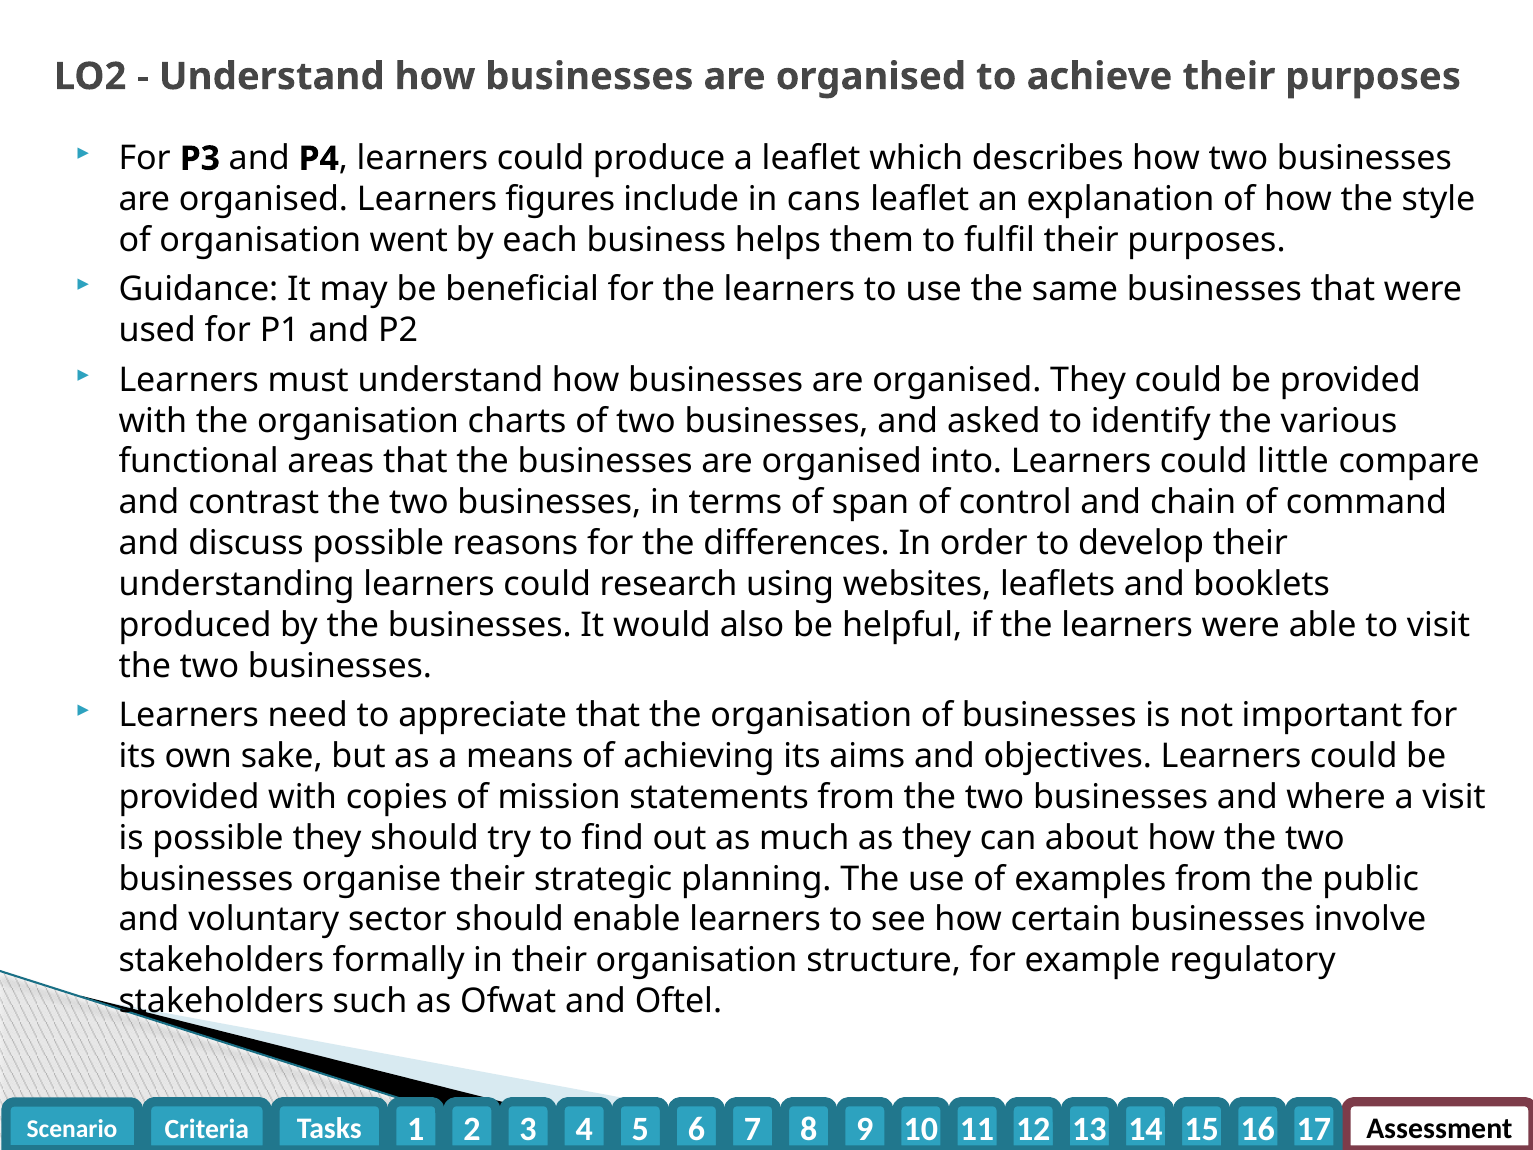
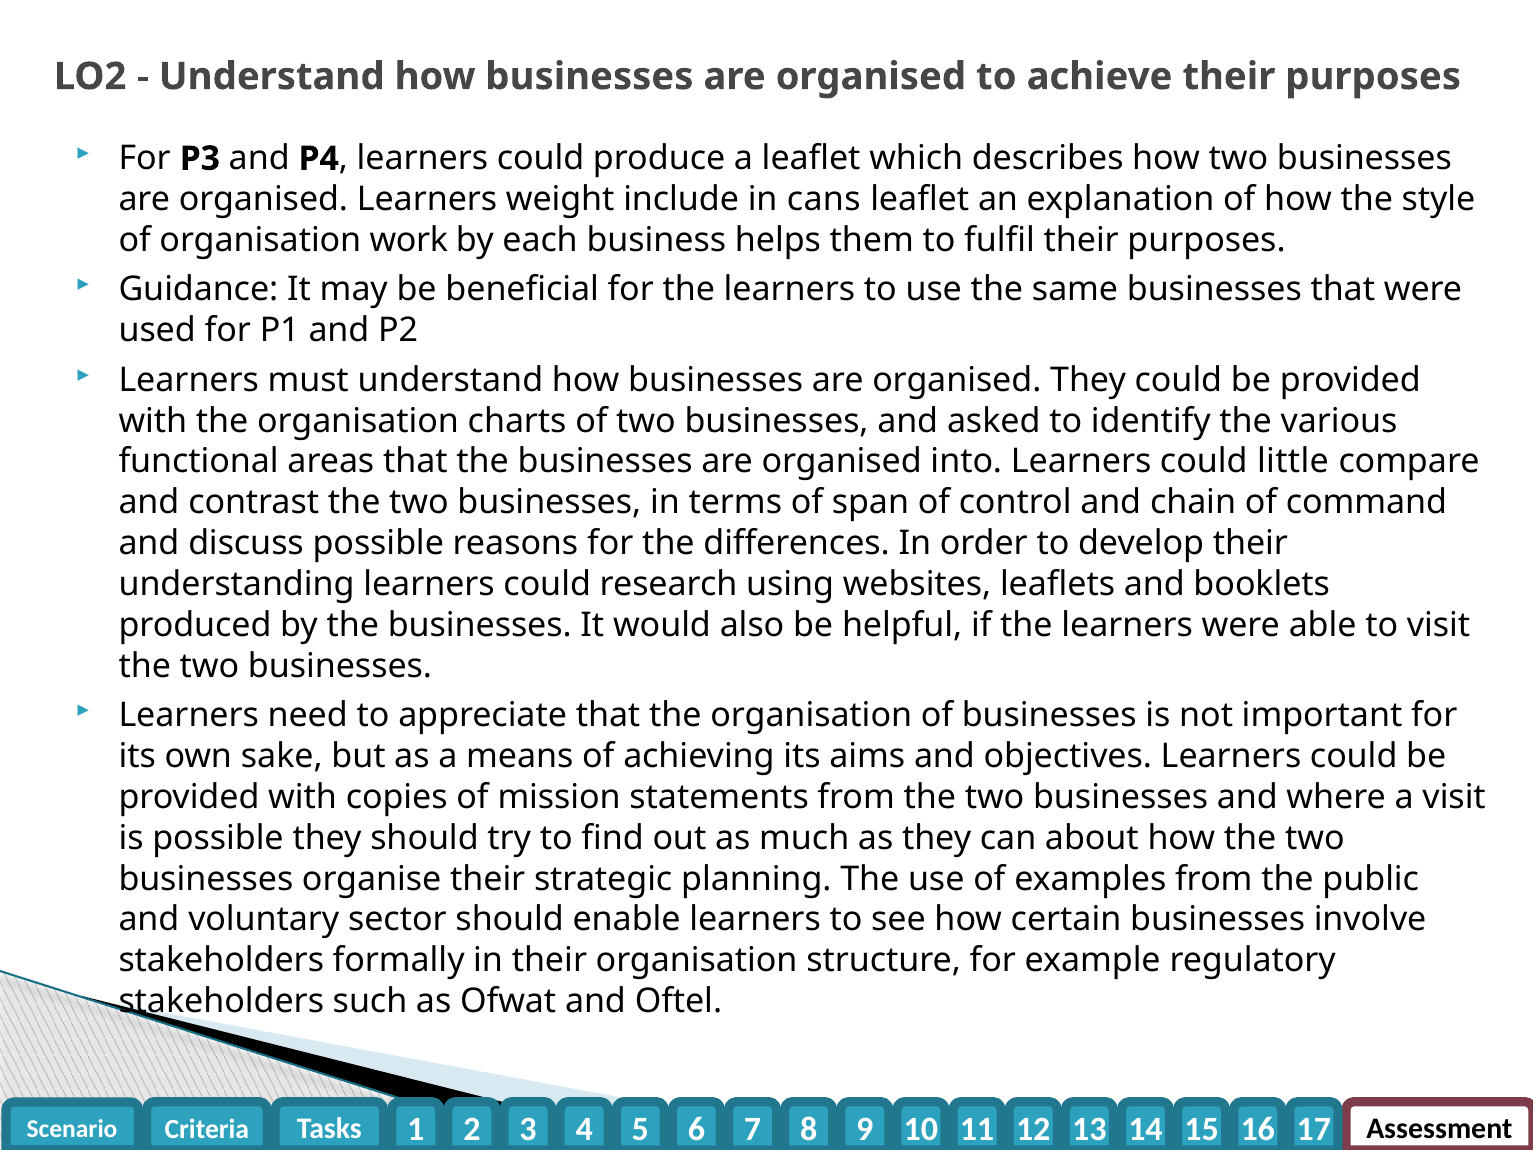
figures: figures -> weight
went: went -> work
